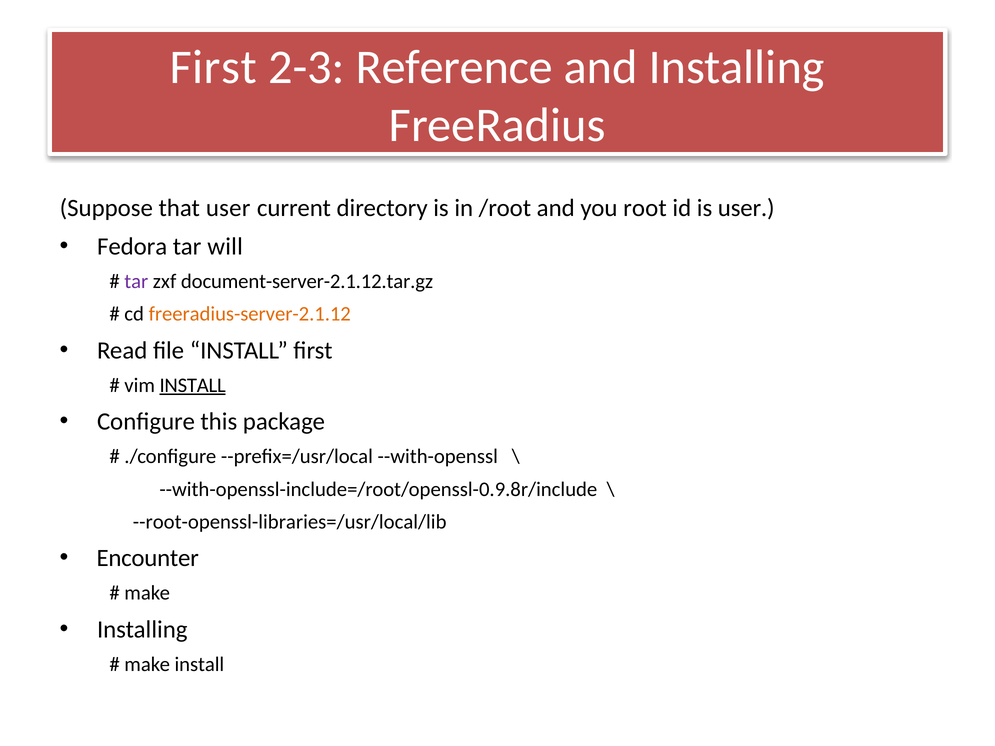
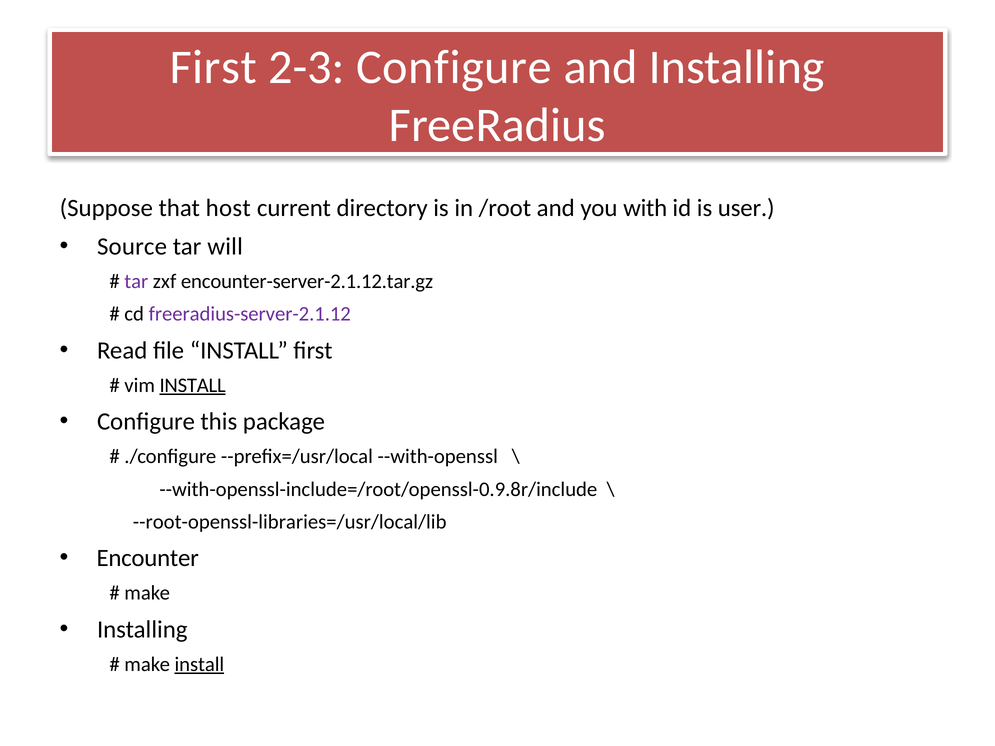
2-3 Reference: Reference -> Configure
that user: user -> host
root: root -> with
Fedora: Fedora -> Source
document-server-2.1.12.tar.gz: document-server-2.1.12.tar.gz -> encounter-server-2.1.12.tar.gz
freeradius-server-2.1.12 colour: orange -> purple
install at (199, 665) underline: none -> present
